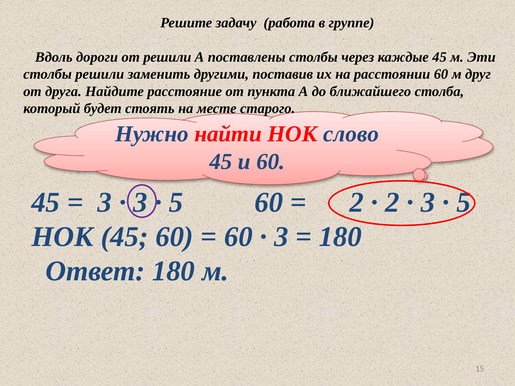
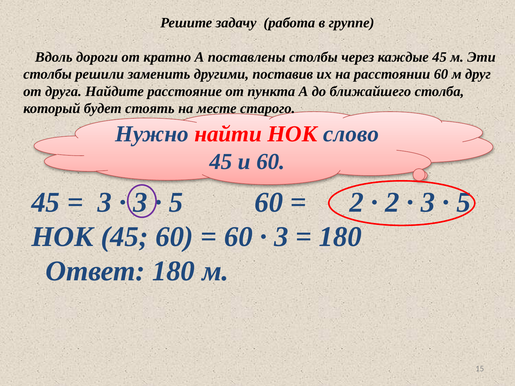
от решили: решили -> кратно
